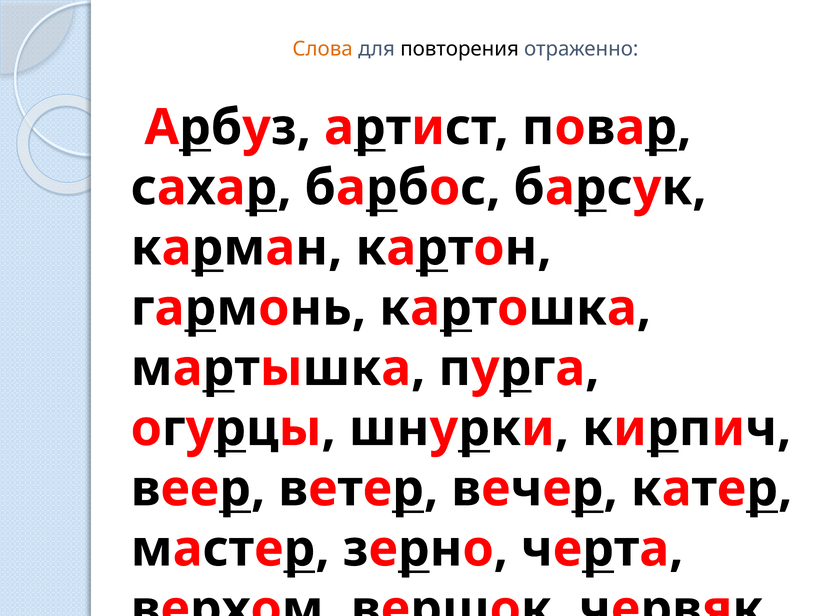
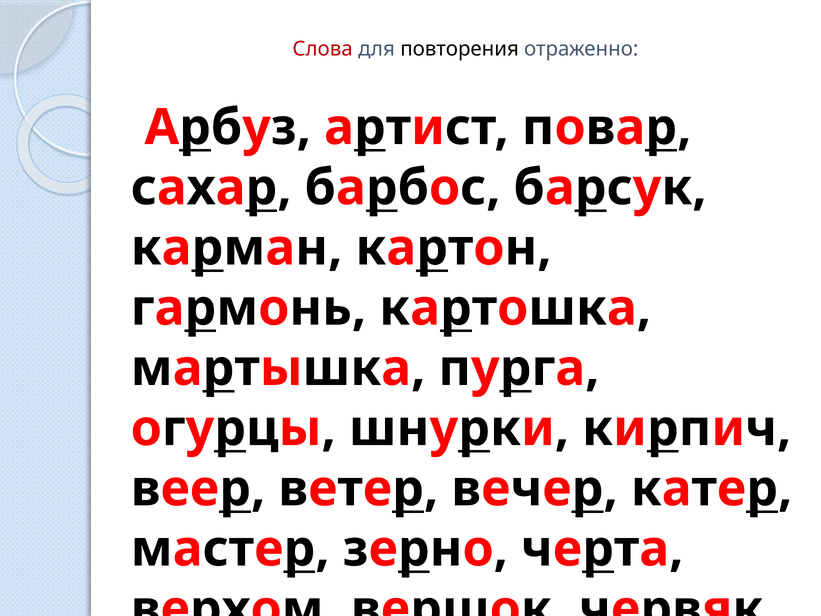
Слова colour: orange -> red
